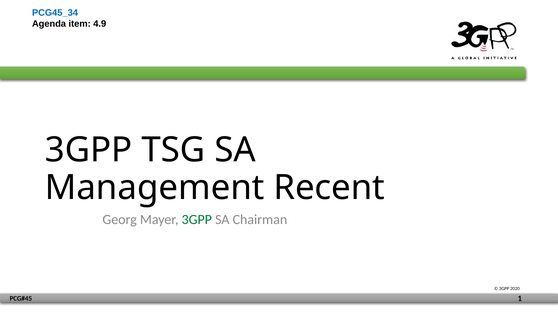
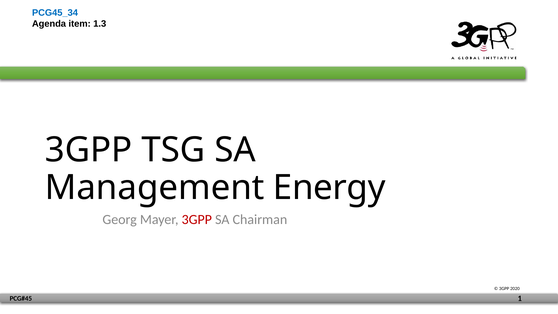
4.9: 4.9 -> 1.3
Recent: Recent -> Energy
3GPP at (197, 220) colour: green -> red
